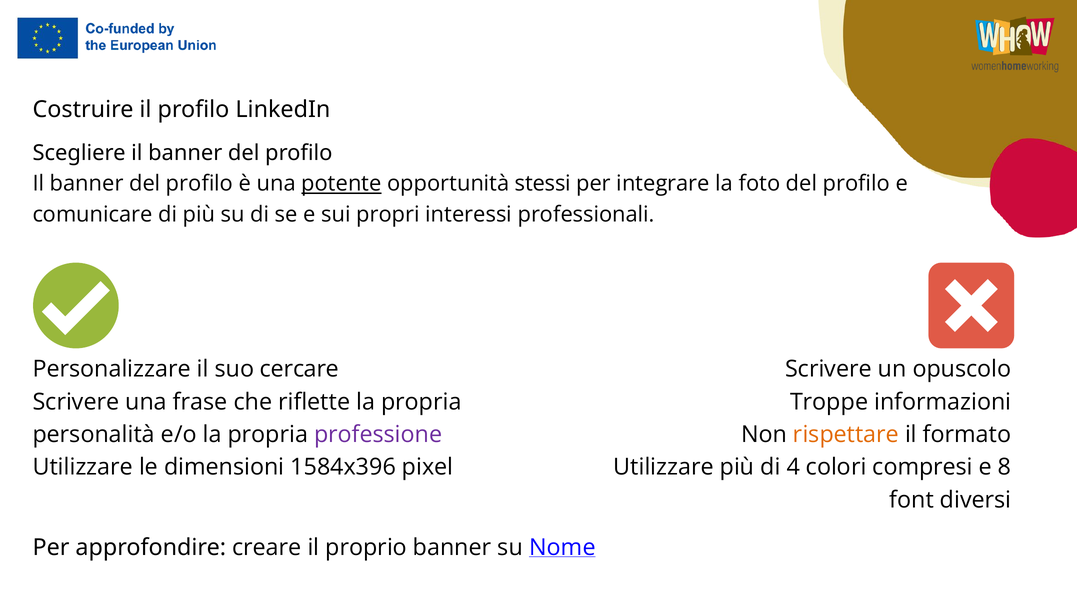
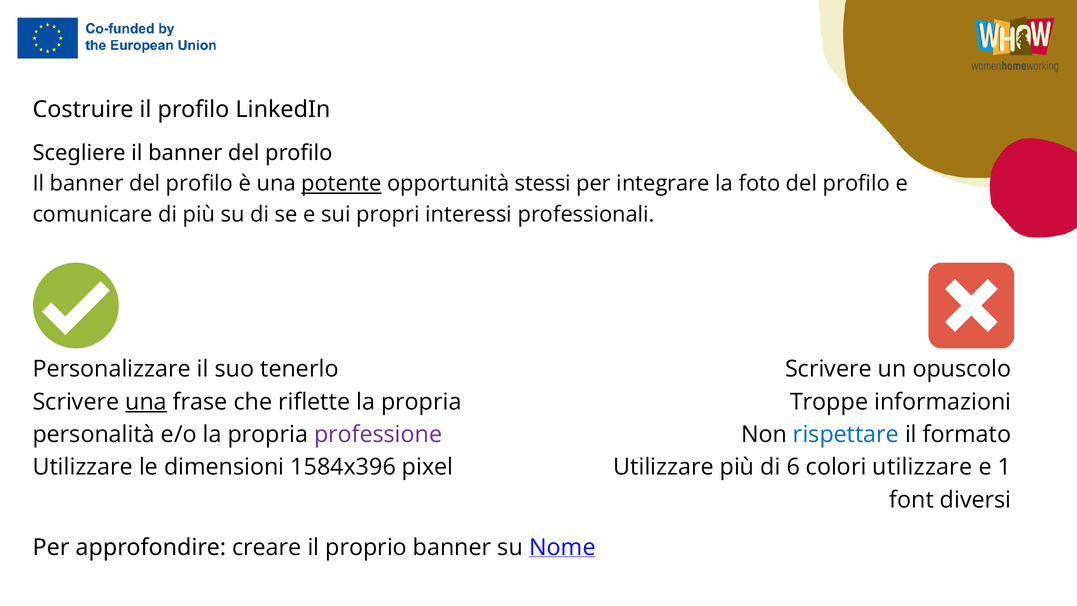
cercare: cercare -> tenerlo
una at (146, 402) underline: none -> present
rispettare colour: orange -> blue
4: 4 -> 6
colori compresi: compresi -> utilizzare
8: 8 -> 1
